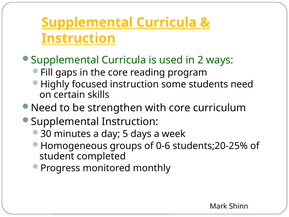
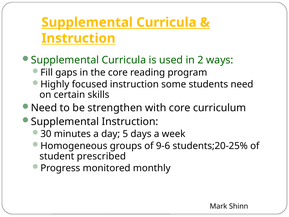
0-6: 0-6 -> 9-6
completed: completed -> prescribed
